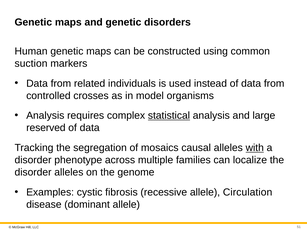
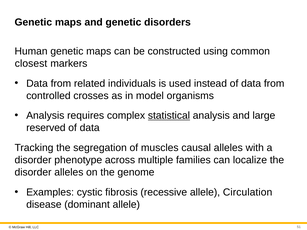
suction: suction -> closest
mosaics: mosaics -> muscles
with underline: present -> none
